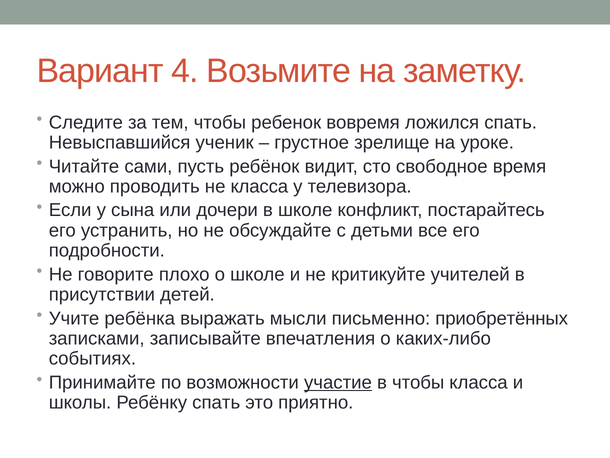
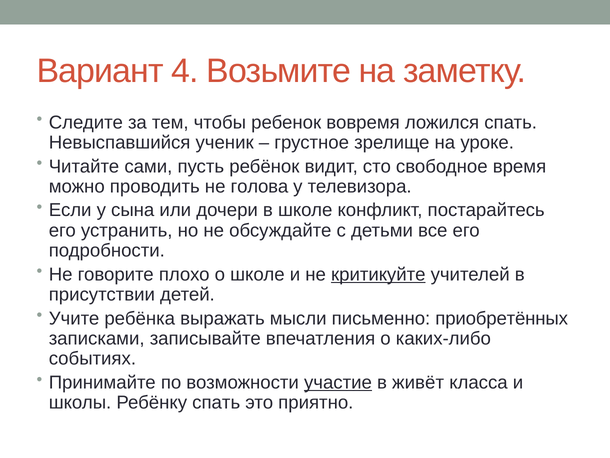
не класса: класса -> голова
критикуйте underline: none -> present
в чтобы: чтобы -> живёт
